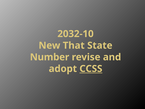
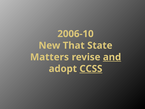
2032-10: 2032-10 -> 2006-10
Number: Number -> Matters
and underline: none -> present
